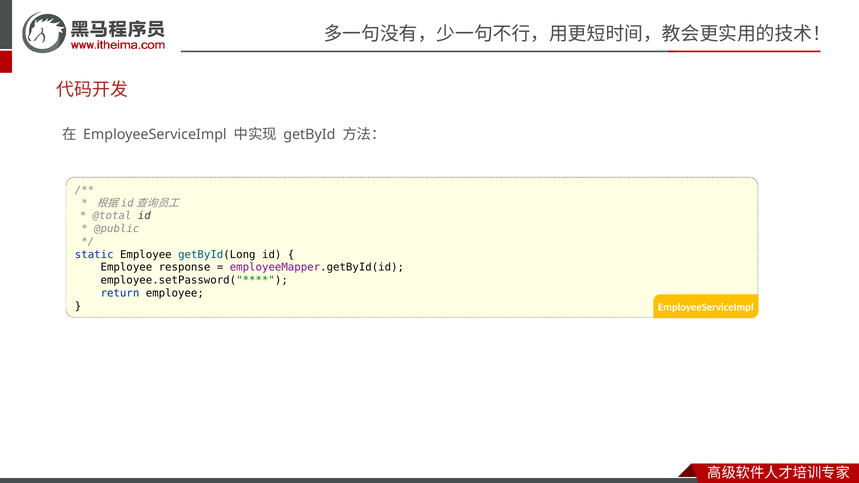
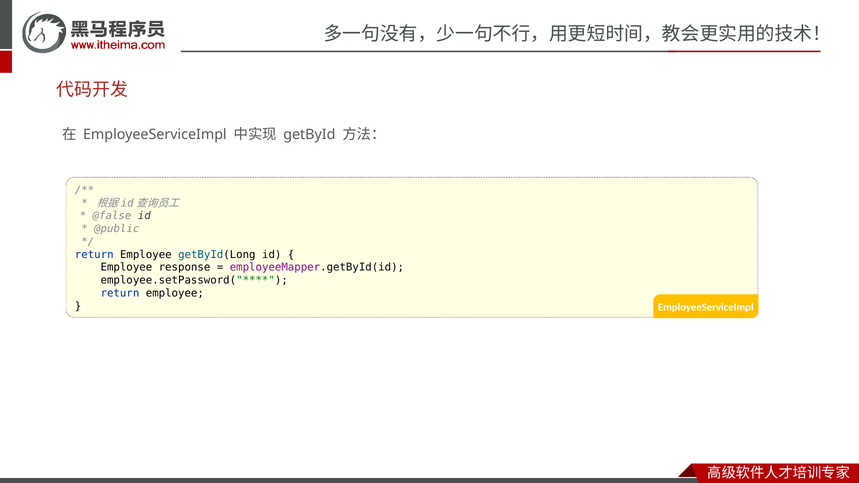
@total: @total -> @false
static at (94, 255): static -> return
